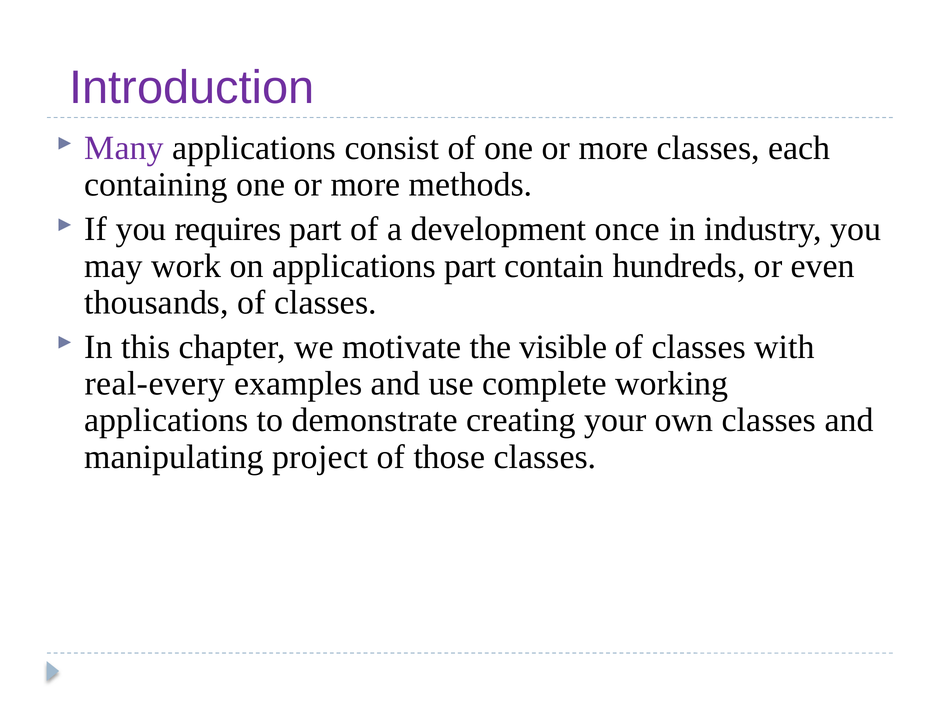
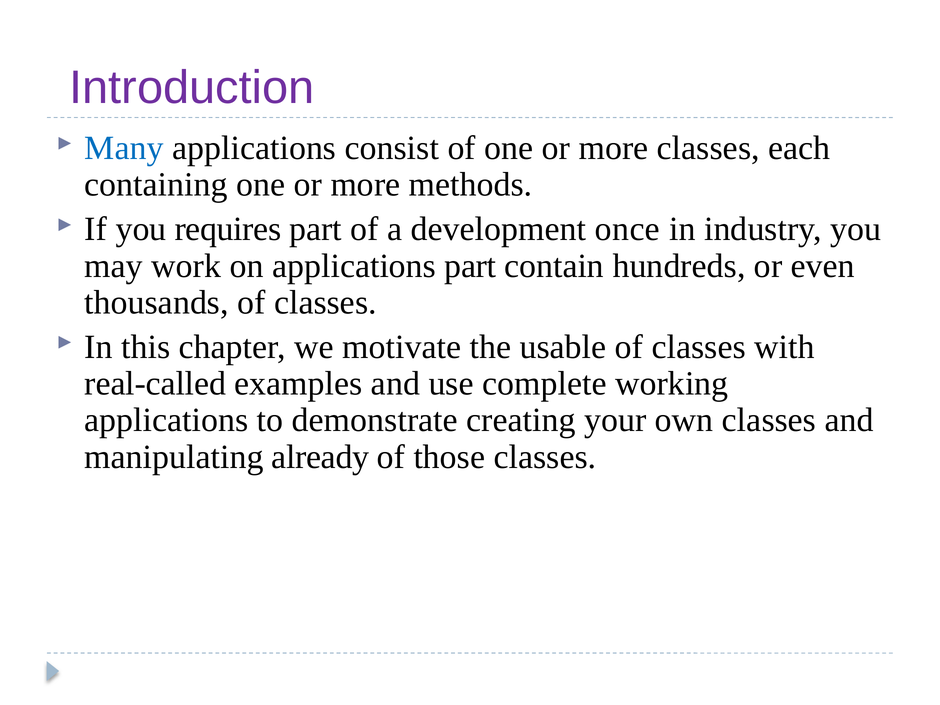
Many colour: purple -> blue
visible: visible -> usable
real-every: real-every -> real-called
project: project -> already
